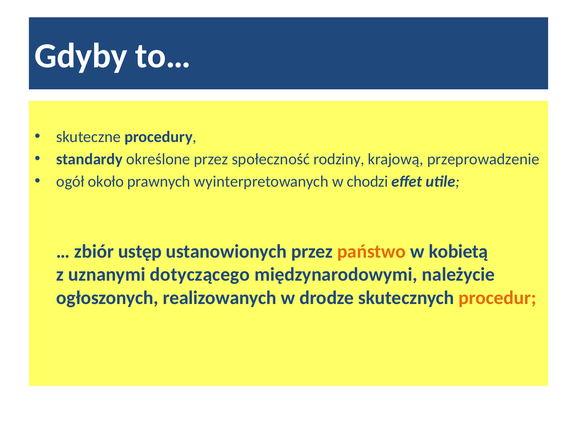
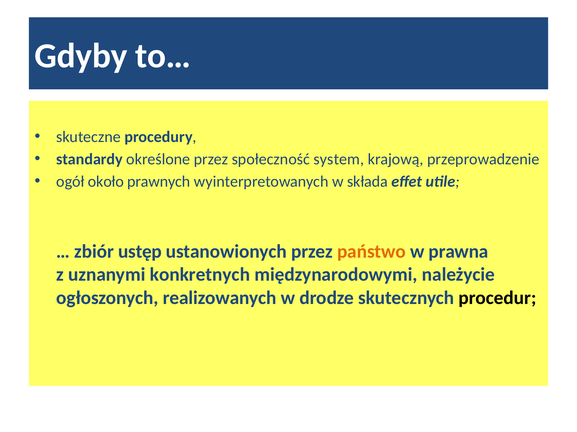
rodziny: rodziny -> system
chodzi: chodzi -> składa
kobietą: kobietą -> prawna
dotyczącego: dotyczącego -> konkretnych
procedur colour: orange -> black
